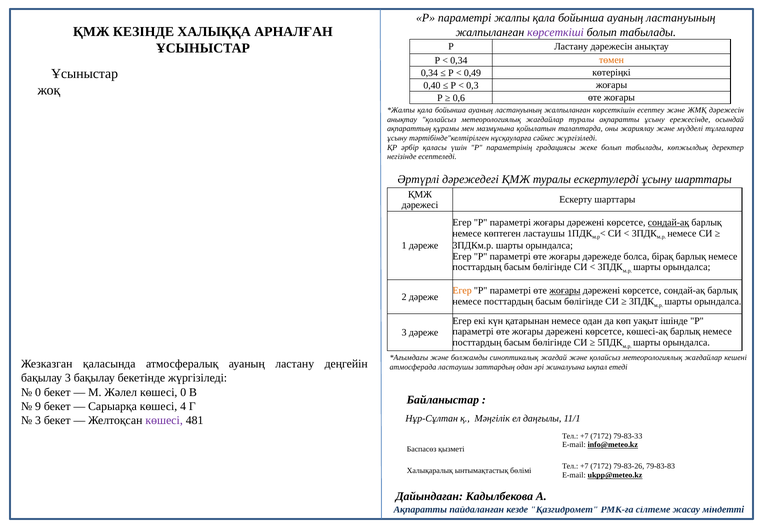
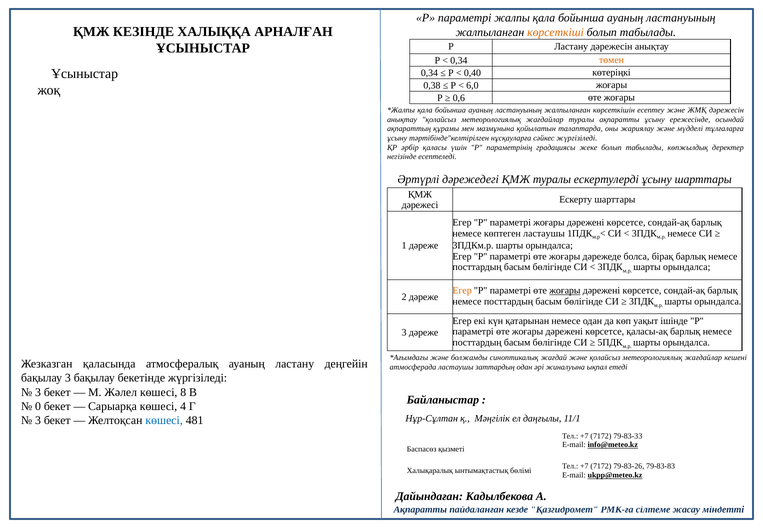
көрсеткіші colour: purple -> orange
0,49: 0,49 -> 0,40
0,40: 0,40 -> 0,38
0,3: 0,3 -> 6,0
сондай-ақ at (668, 223) underline: present -> none
көшесі-ақ: көшесі-ақ -> қаласы-ақ
0 at (38, 392): 0 -> 3
көшесі 0: 0 -> 8
9: 9 -> 0
көшесі at (164, 420) colour: purple -> blue
